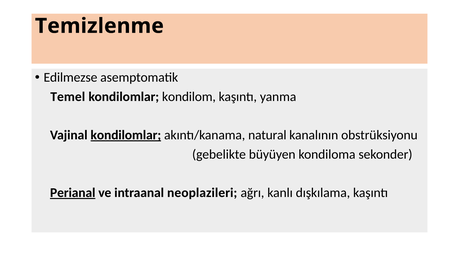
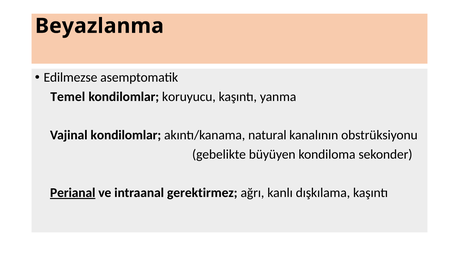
Temizlenme: Temizlenme -> Beyazlanma
kondilom: kondilom -> koruyucu
kondilomlar at (126, 135) underline: present -> none
neoplazileri: neoplazileri -> gerektirmez
